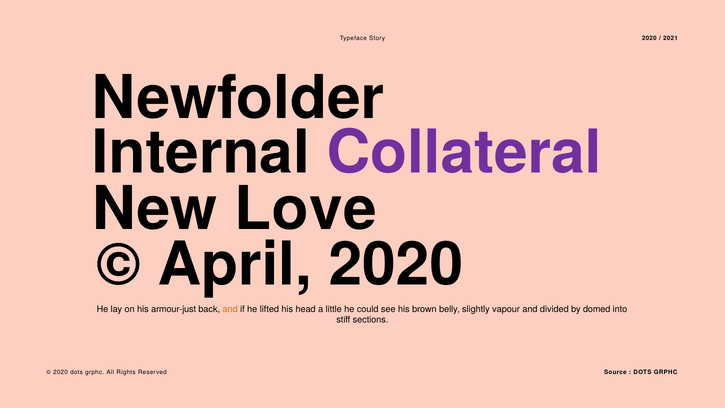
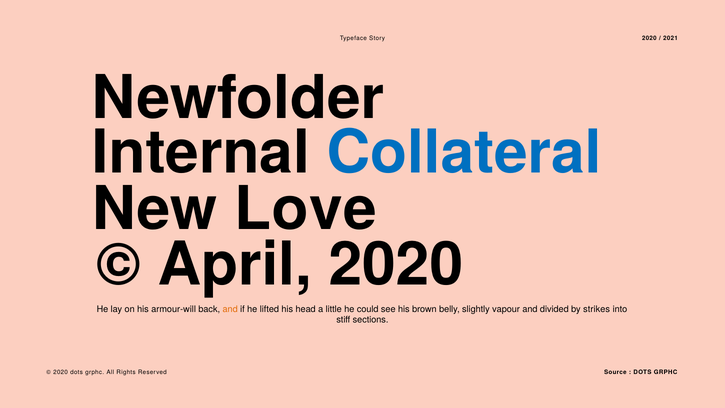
Collateral colour: purple -> blue
armour-just: armour-just -> armour-will
domed: domed -> strikes
